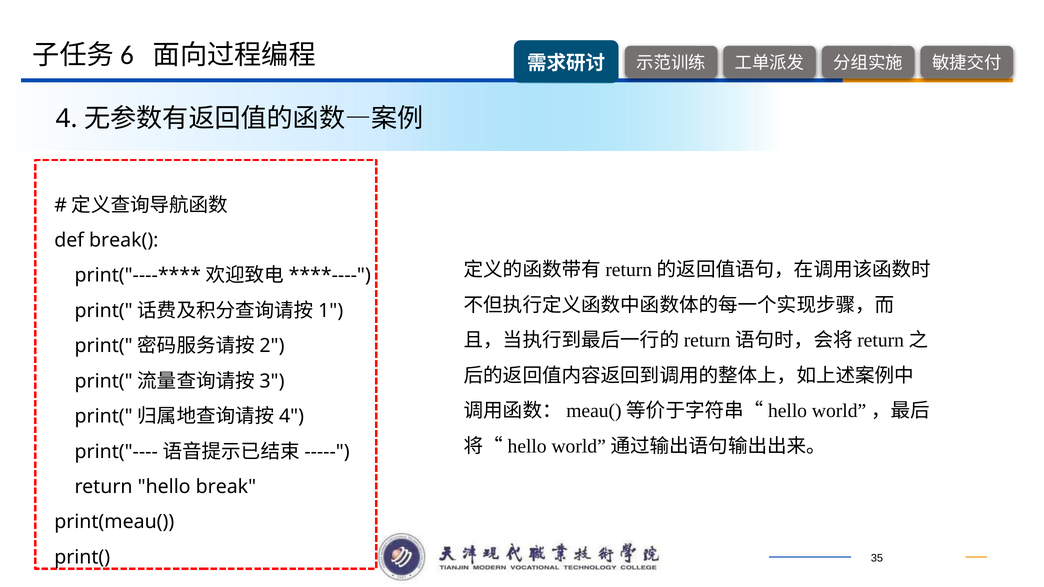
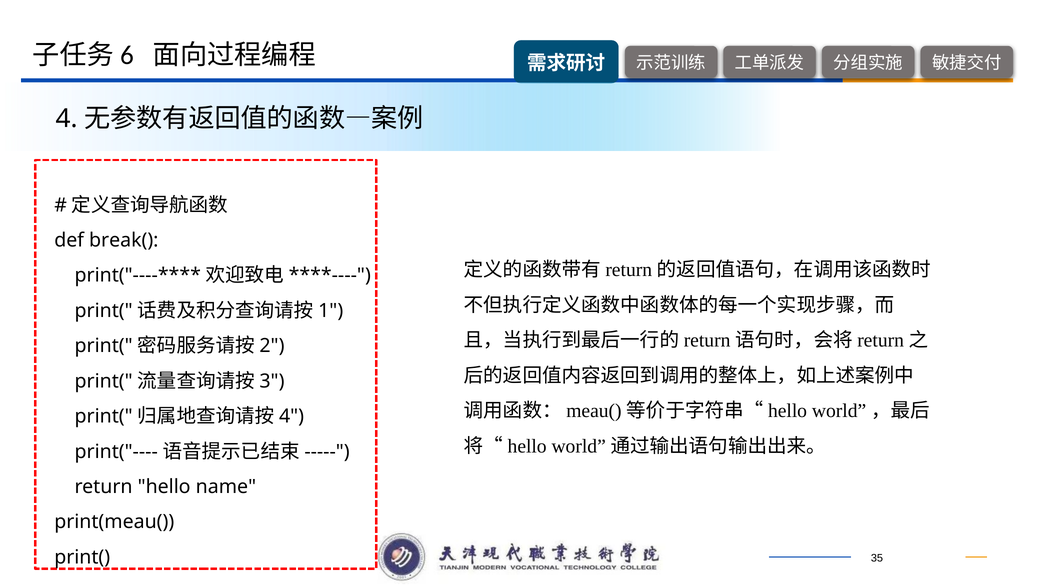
break: break -> name
